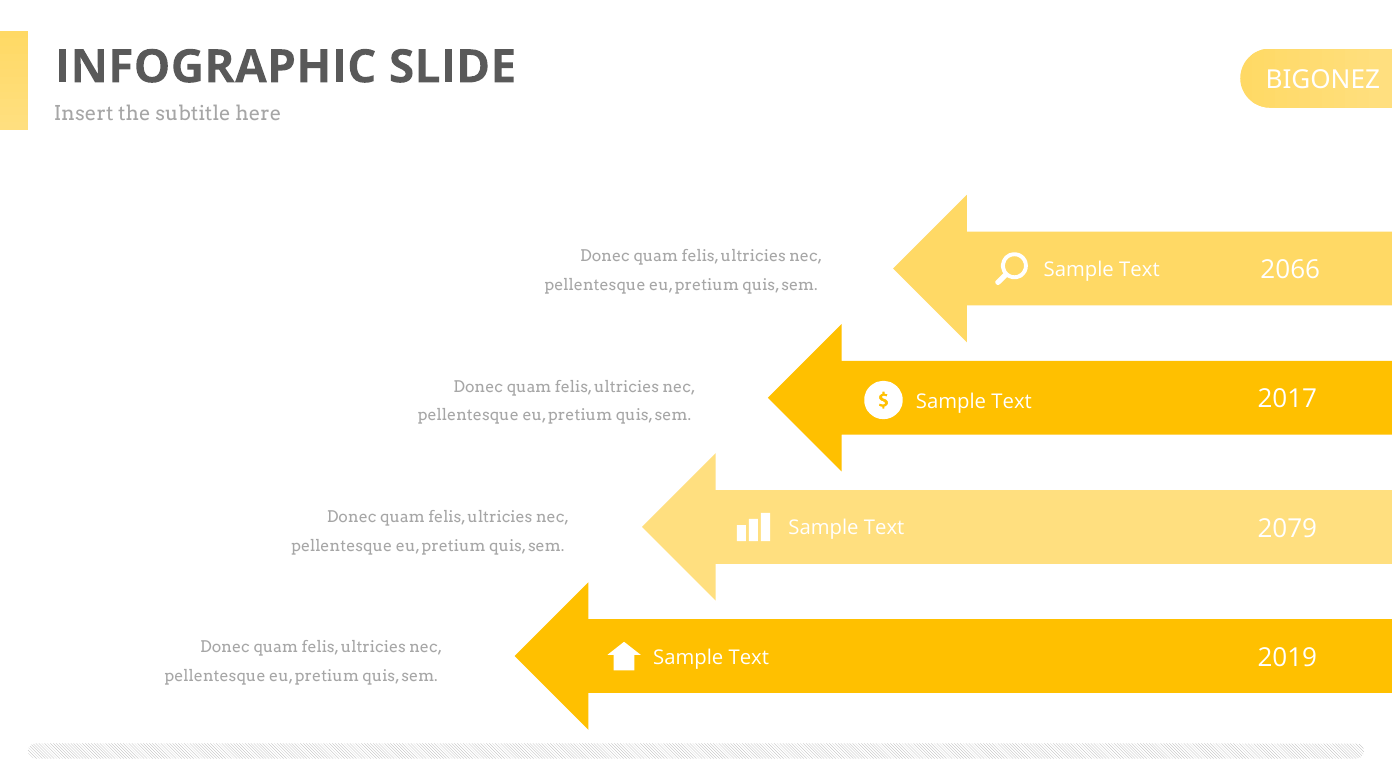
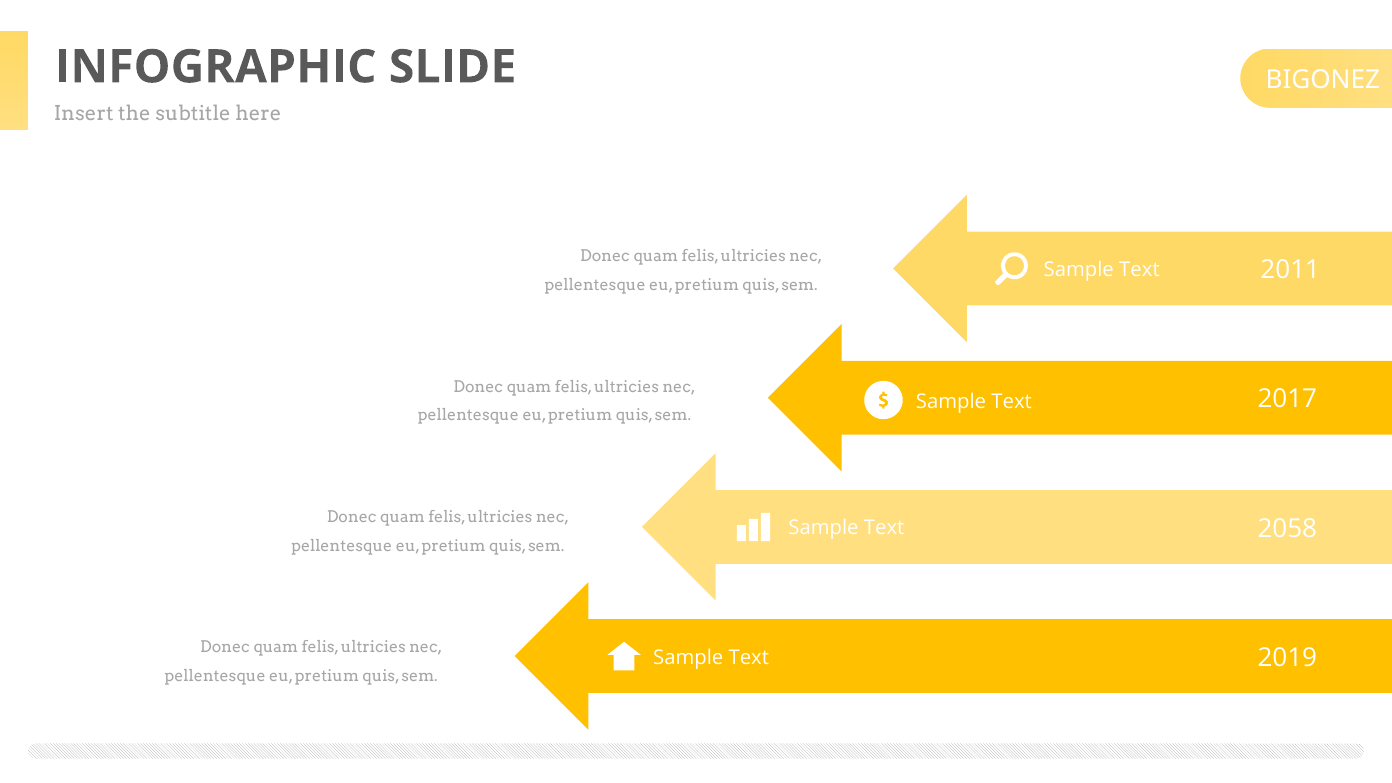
2066: 2066 -> 2011
2079: 2079 -> 2058
